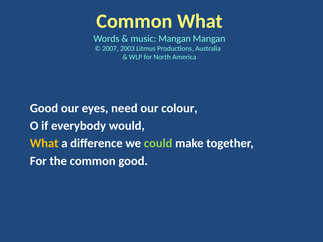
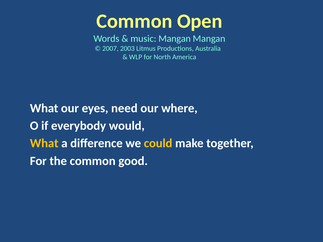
Common What: What -> Open
Good at (44, 108): Good -> What
colour: colour -> where
could colour: light green -> yellow
